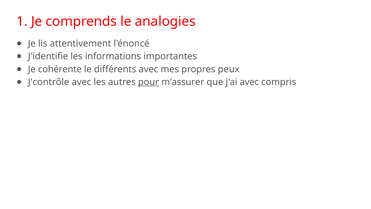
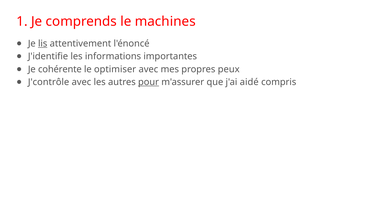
analogies: analogies -> machines
lis underline: none -> present
différents: différents -> optimiser
j'ai avec: avec -> aidé
